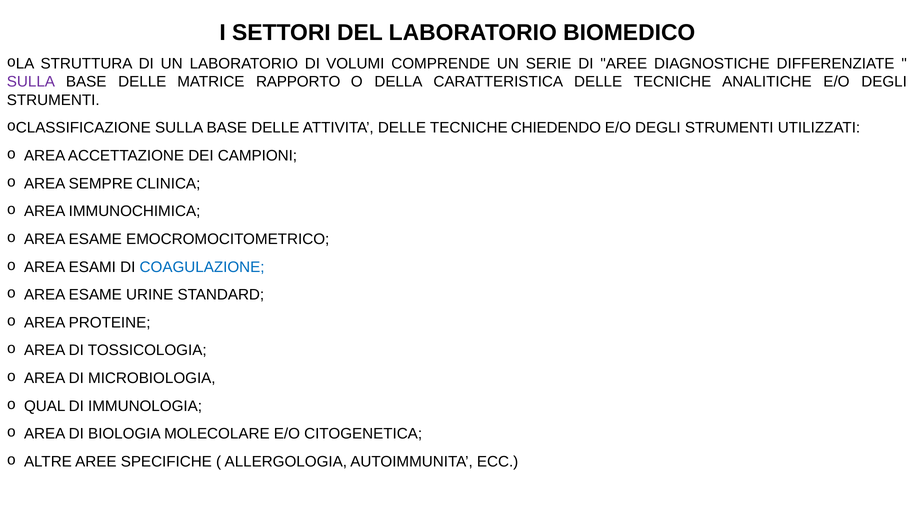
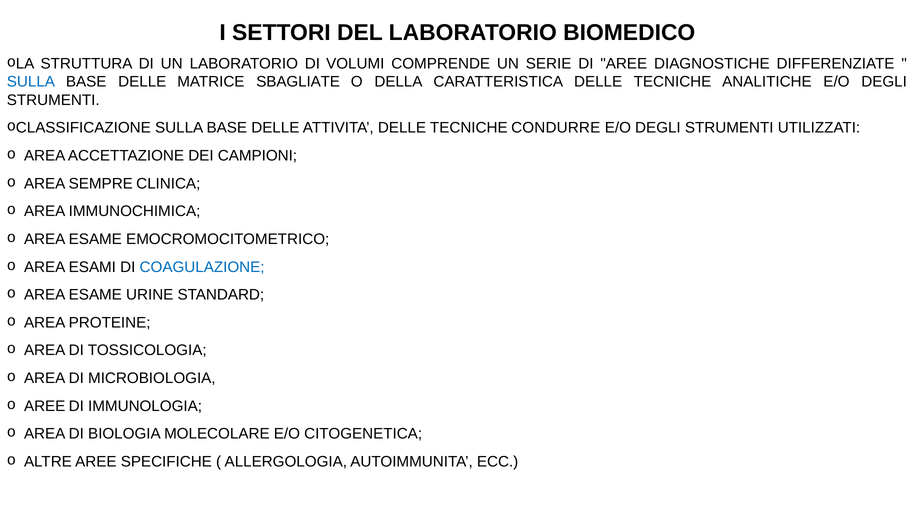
SULLA at (31, 82) colour: purple -> blue
RAPPORTO: RAPPORTO -> SBAGLIATE
CHIEDENDO: CHIEDENDO -> CONDURRE
o QUAL: QUAL -> AREE
